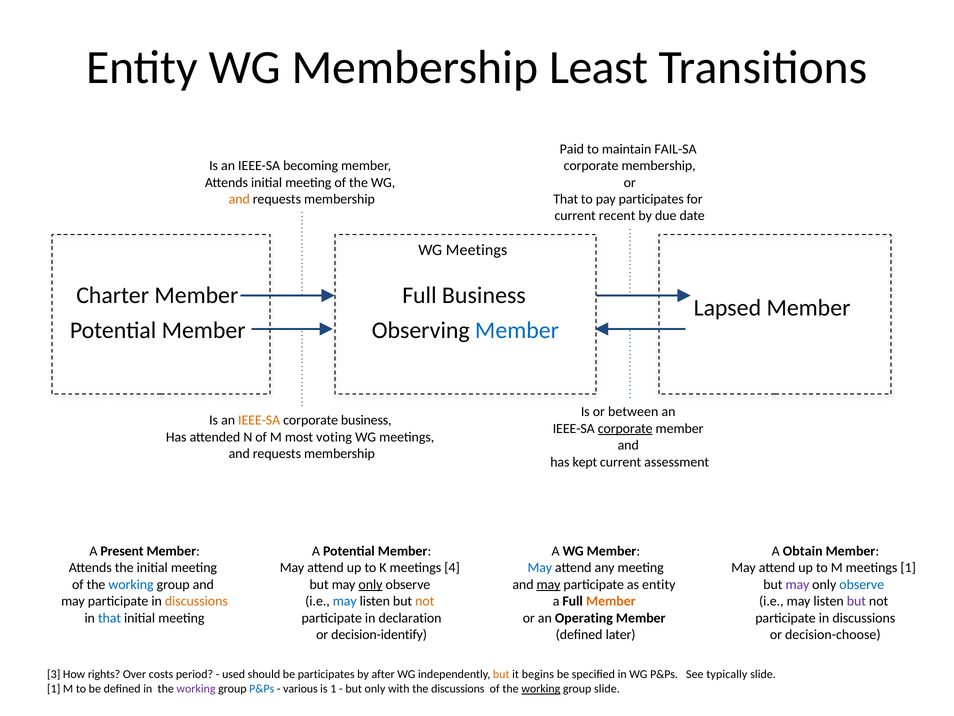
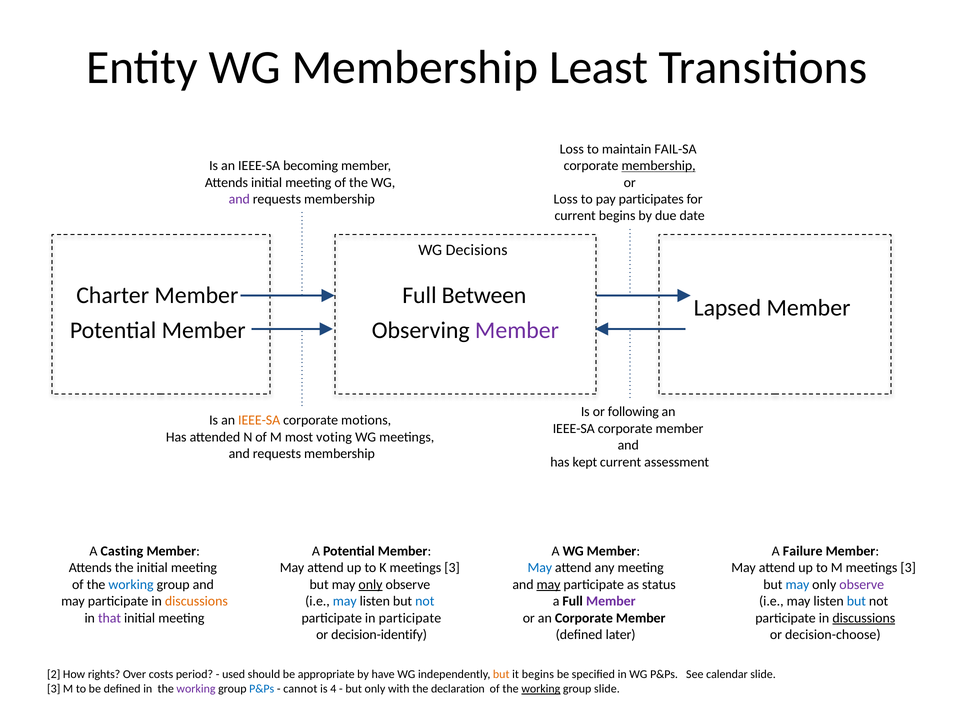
Paid at (572, 149): Paid -> Loss
membership at (659, 166) underline: none -> present
That at (566, 199): That -> Loss
and at (239, 199) colour: orange -> purple
current recent: recent -> begins
Meetings at (477, 250): Meetings -> Decisions
Full Business: Business -> Between
Member at (517, 330) colour: blue -> purple
between: between -> following
corporate business: business -> motions
corporate at (625, 428) underline: present -> none
Present: Present -> Casting
Obtain: Obtain -> Failure
K meetings 4: 4 -> 3
M meetings 1: 1 -> 3
as entity: entity -> status
may at (797, 584) colour: purple -> blue
observe at (862, 584) colour: blue -> purple
not at (425, 601) colour: orange -> blue
Member at (611, 601) colour: orange -> purple
but at (856, 601) colour: purple -> blue
that at (110, 618) colour: blue -> purple
in declaration: declaration -> participate
an Operating: Operating -> Corporate
discussions at (864, 618) underline: none -> present
3: 3 -> 2
be participates: participates -> appropriate
after: after -> have
typically: typically -> calendar
1 at (54, 688): 1 -> 3
various: various -> cannot
is 1: 1 -> 4
the discussions: discussions -> declaration
